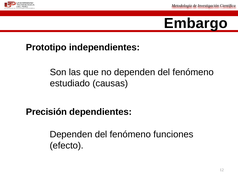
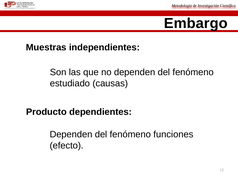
Prototipo: Prototipo -> Muestras
Precisión: Precisión -> Producto
